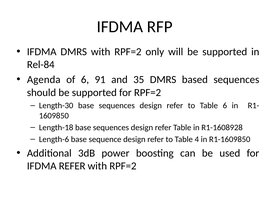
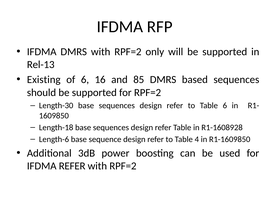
Rel-84: Rel-84 -> Rel-13
Agenda: Agenda -> Existing
91: 91 -> 16
35: 35 -> 85
